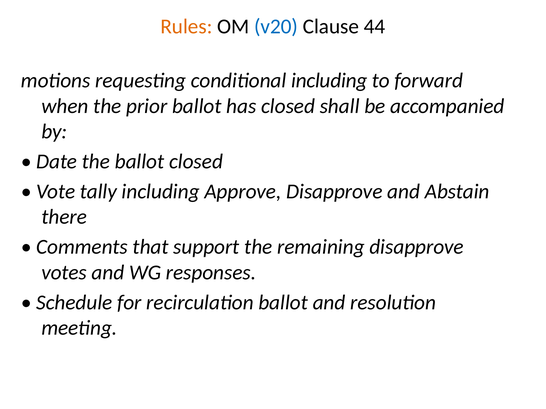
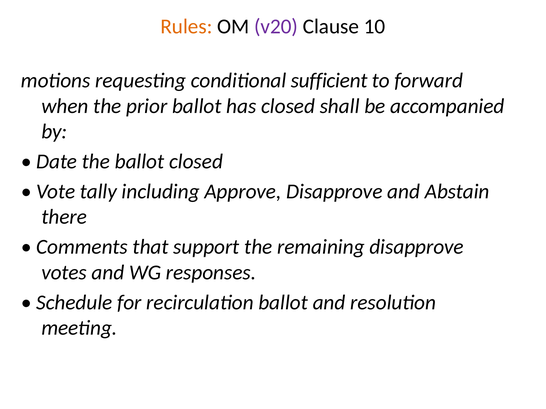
v20 colour: blue -> purple
44: 44 -> 10
conditional including: including -> sufficient
